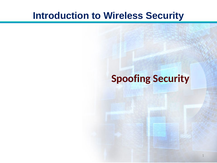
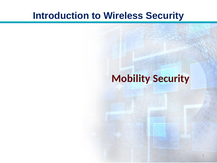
Spoofing: Spoofing -> Mobility
